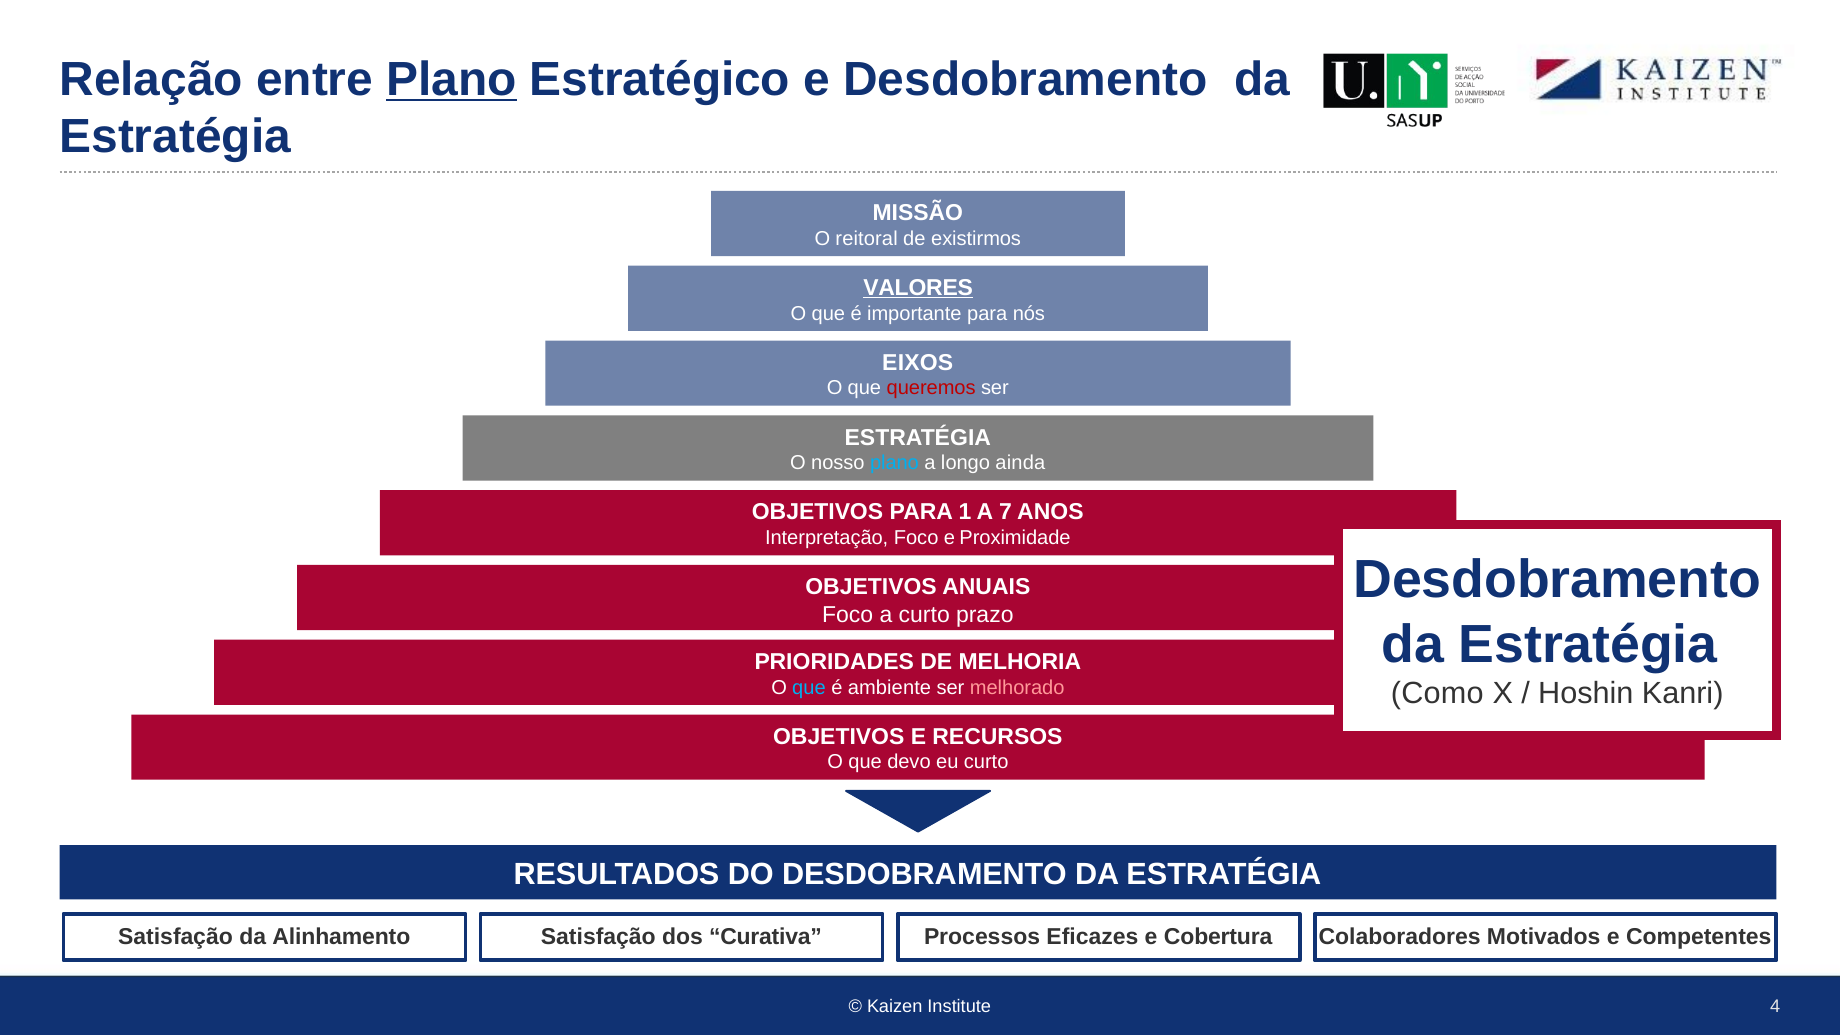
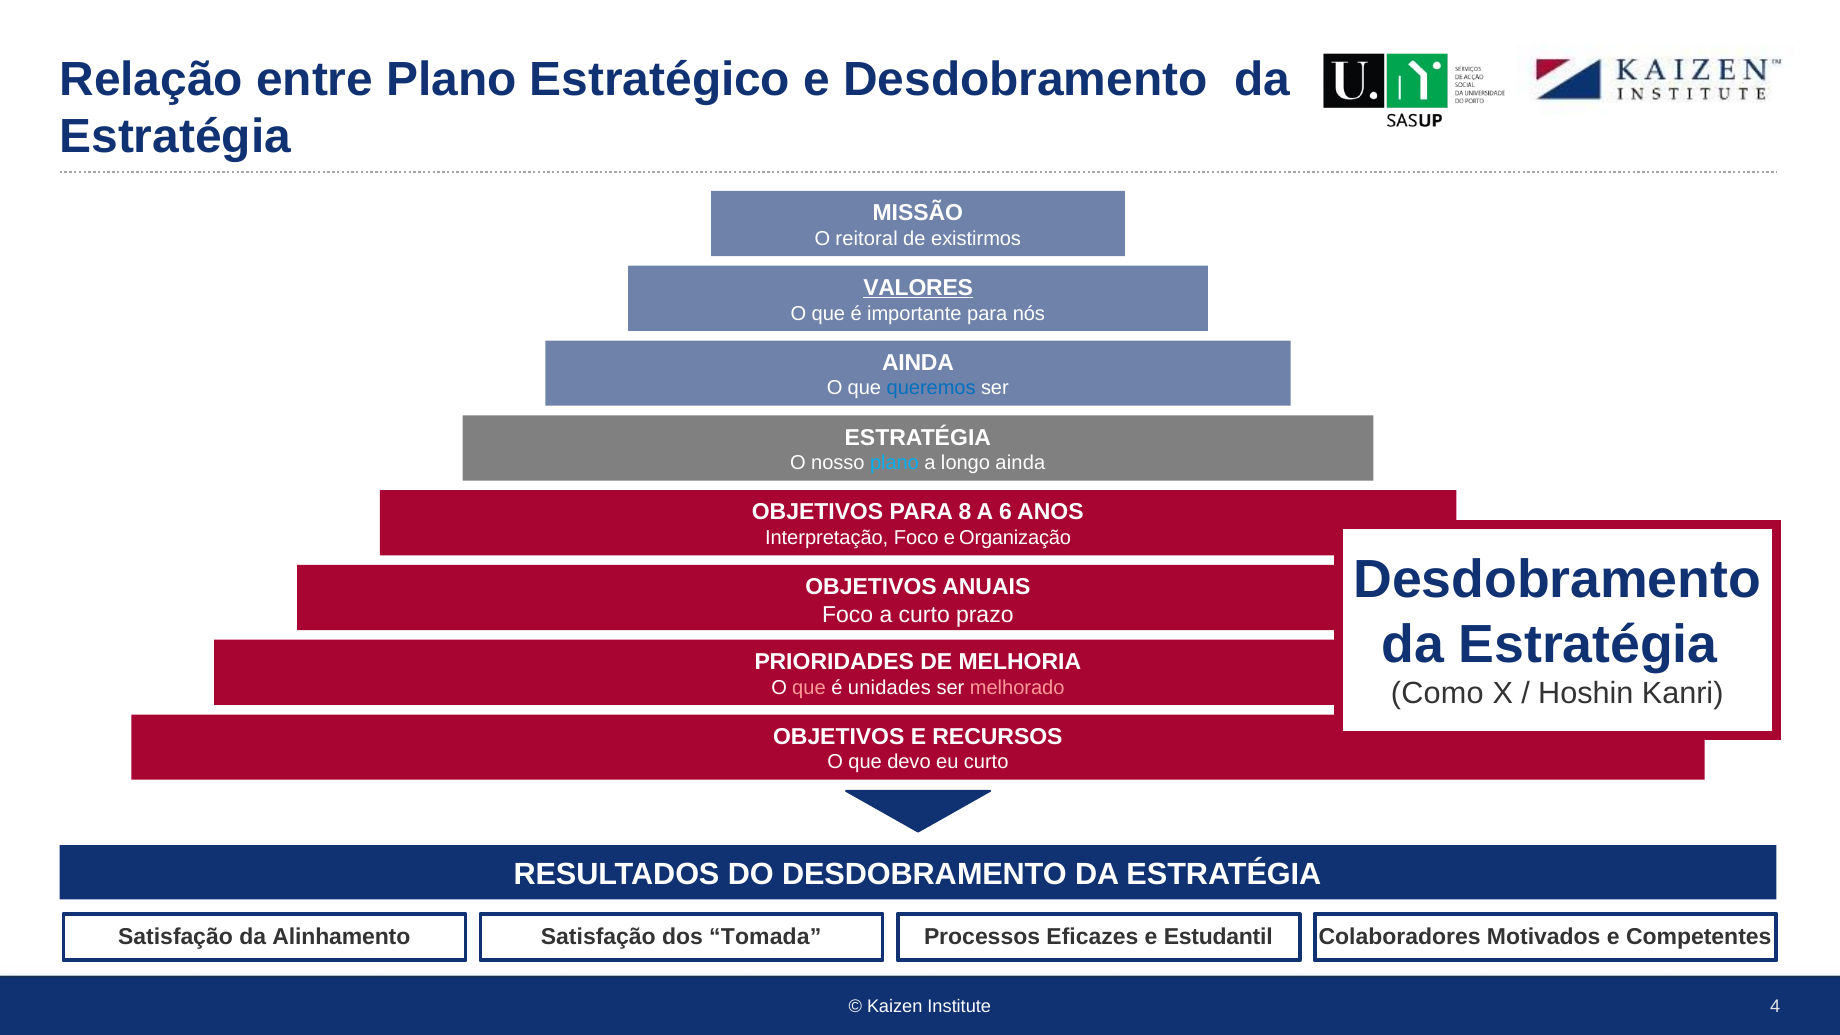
Plano at (452, 79) underline: present -> none
EIXOS at (918, 363): EIXOS -> AINDA
queremos colour: red -> blue
1: 1 -> 8
7: 7 -> 6
Proximidade: Proximidade -> Organização
que at (809, 688) colour: light blue -> pink
ambiente: ambiente -> unidades
Curativa: Curativa -> Tomada
Cobertura: Cobertura -> Estudantil
